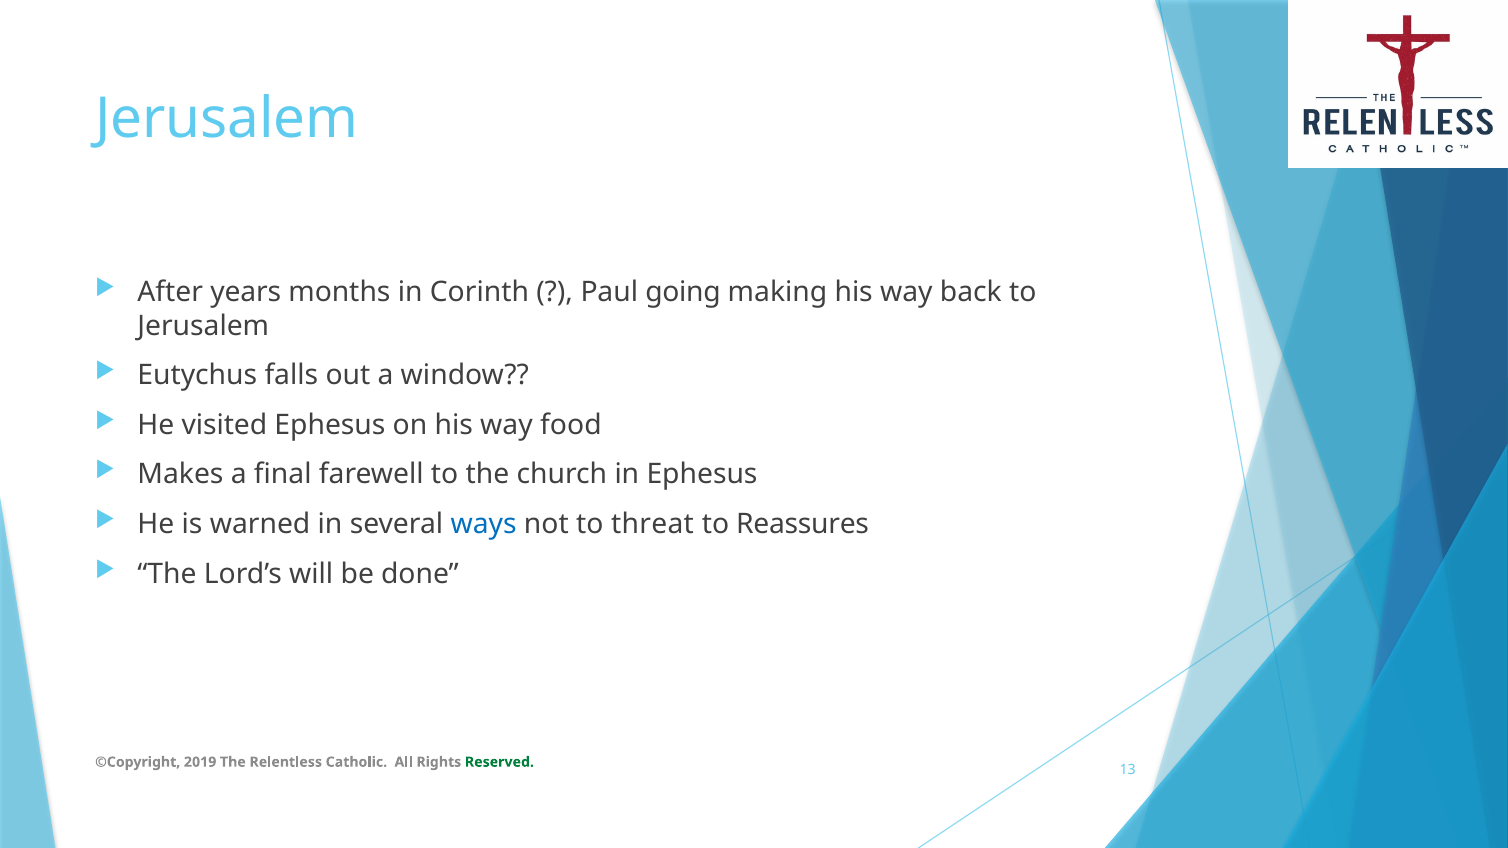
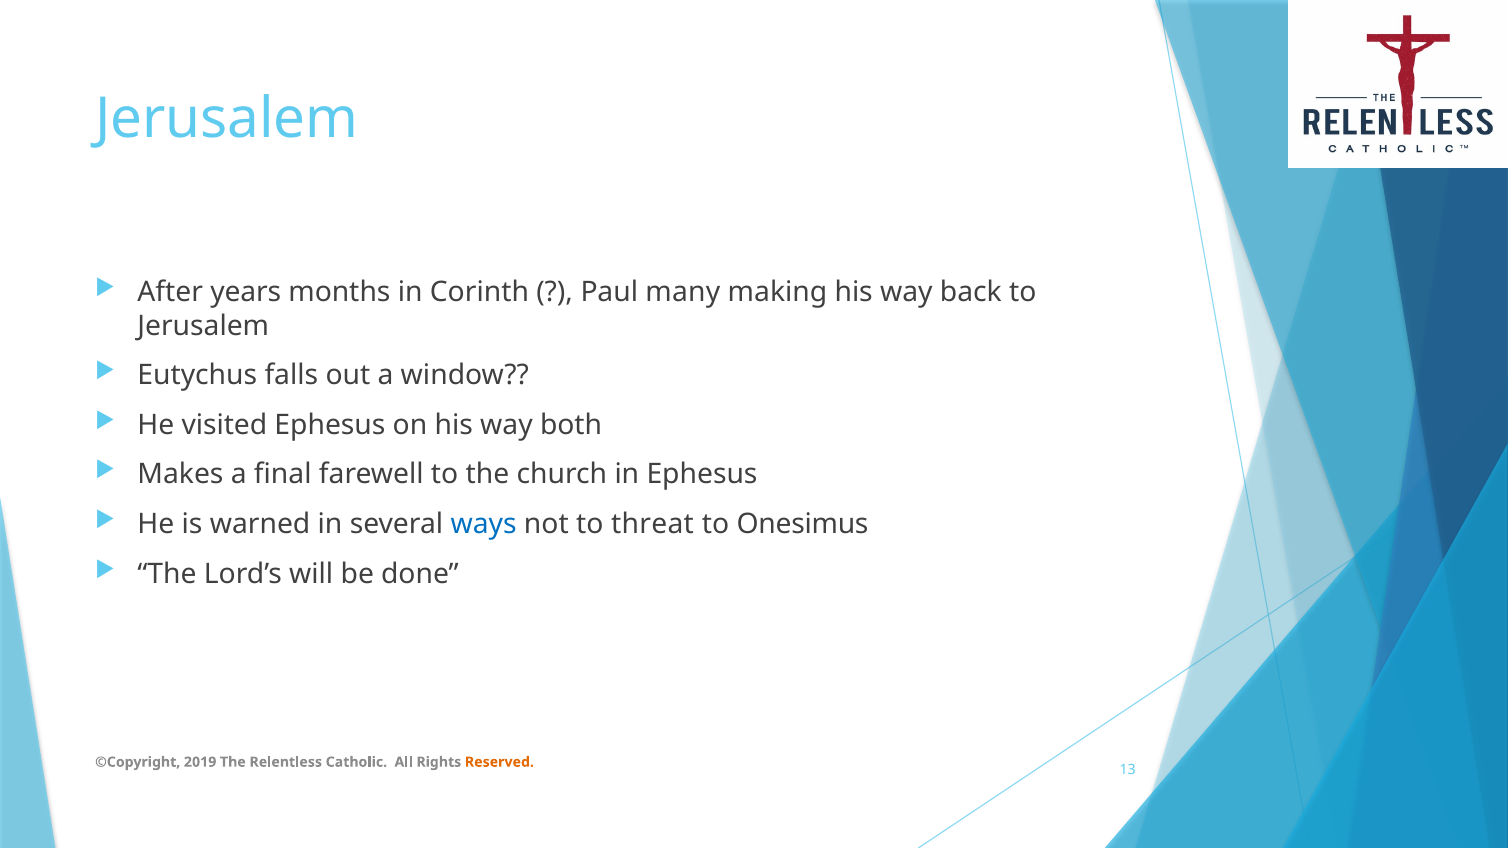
going: going -> many
food: food -> both
Reassures: Reassures -> Onesimus
Reserved colour: green -> orange
